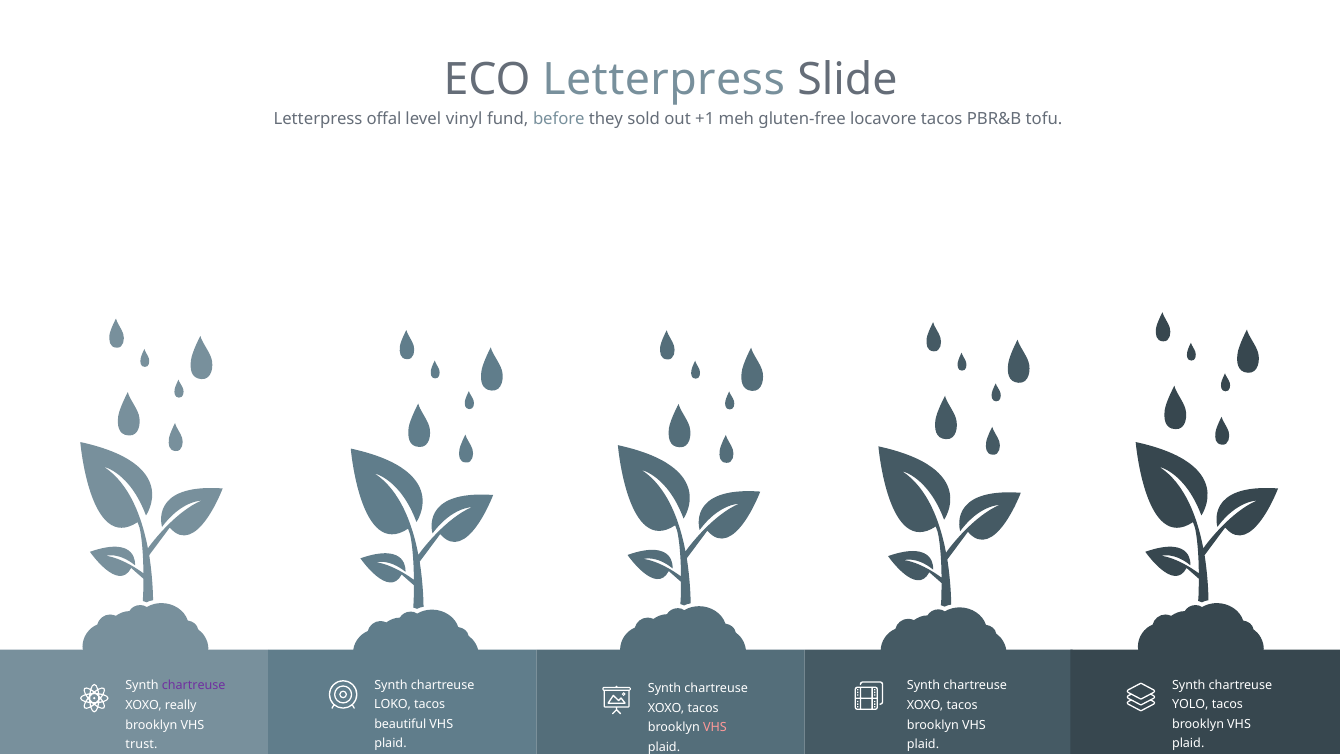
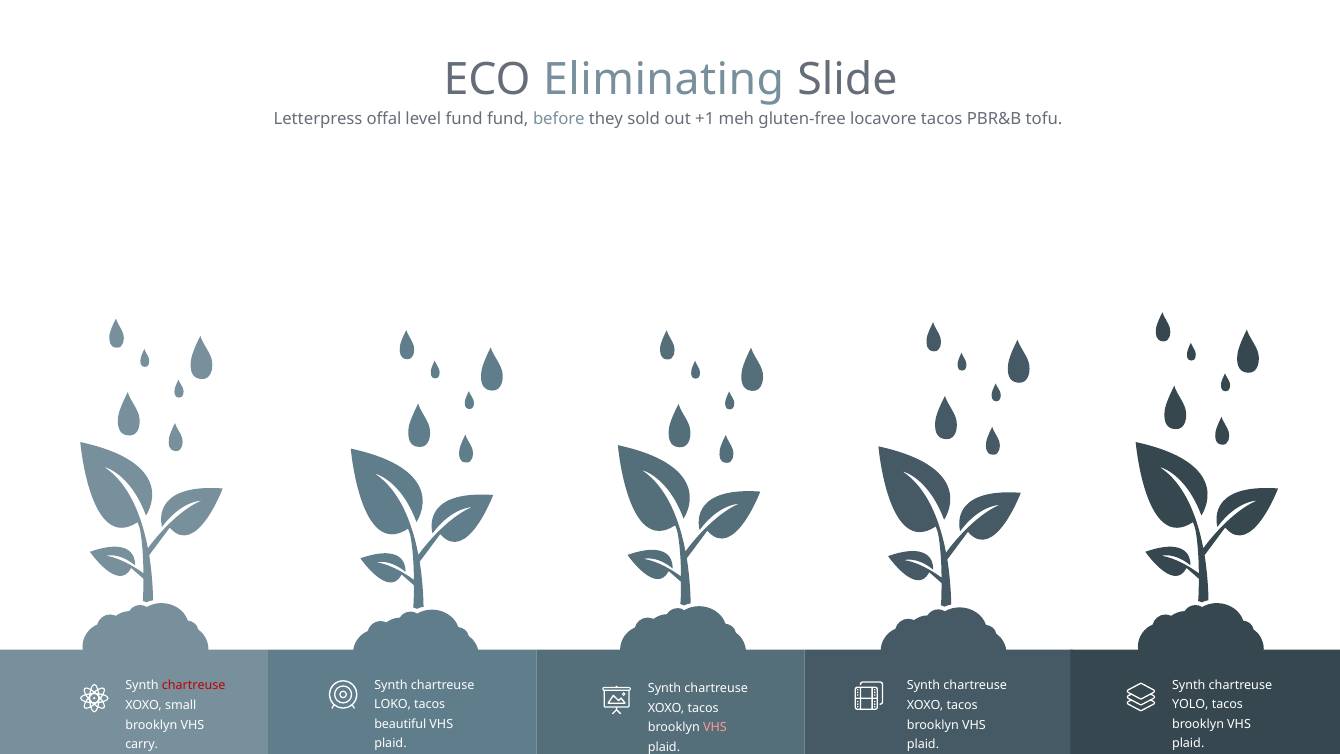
ECO Letterpress: Letterpress -> Eliminating
level vinyl: vinyl -> fund
chartreuse at (194, 685) colour: purple -> red
really: really -> small
trust: trust -> carry
